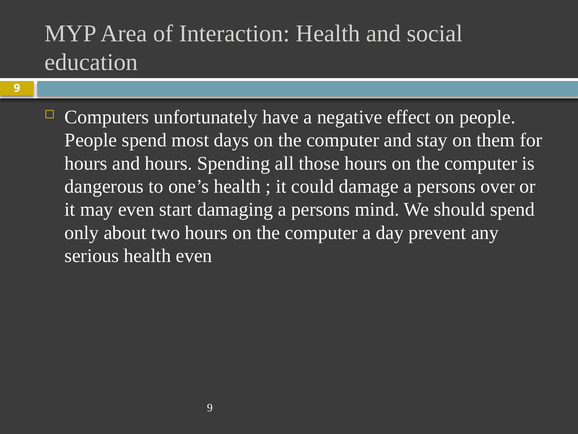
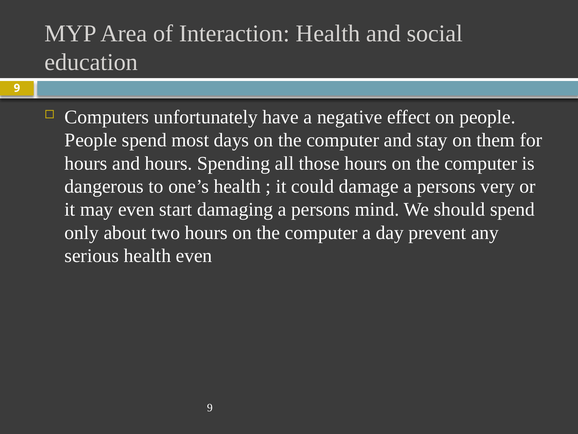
over: over -> very
